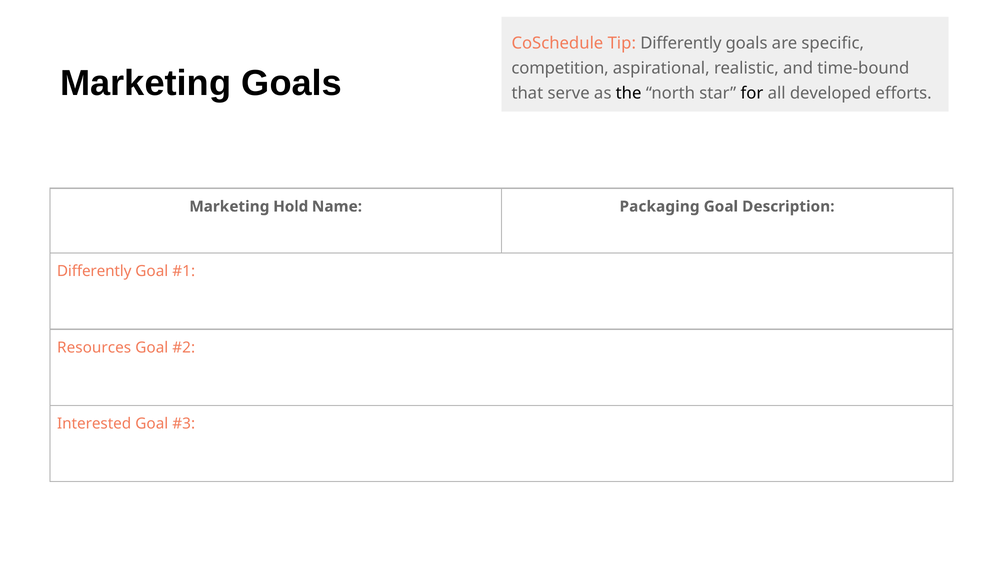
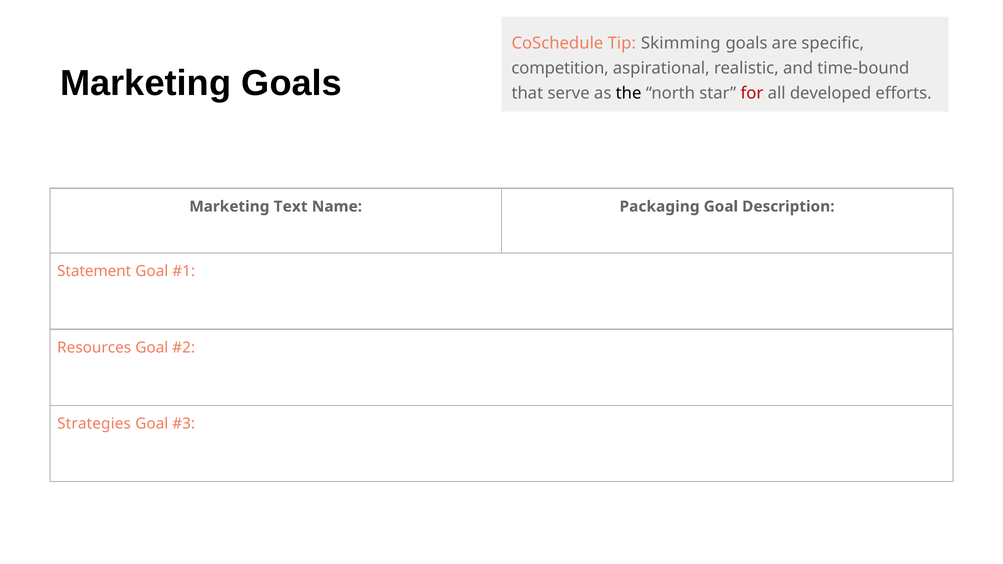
Tip Differently: Differently -> Skimming
for colour: black -> red
Hold: Hold -> Text
Differently at (94, 271): Differently -> Statement
Interested: Interested -> Strategies
